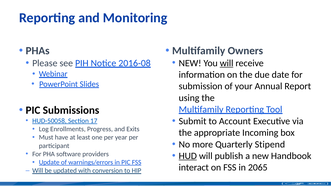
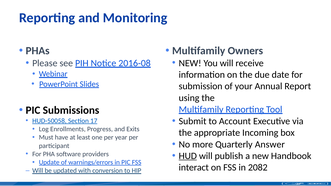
will at (227, 63) underline: present -> none
Stipend: Stipend -> Answer
2065: 2065 -> 2082
